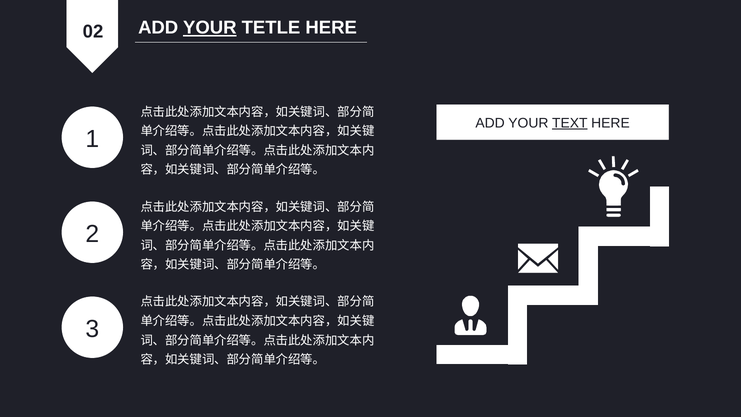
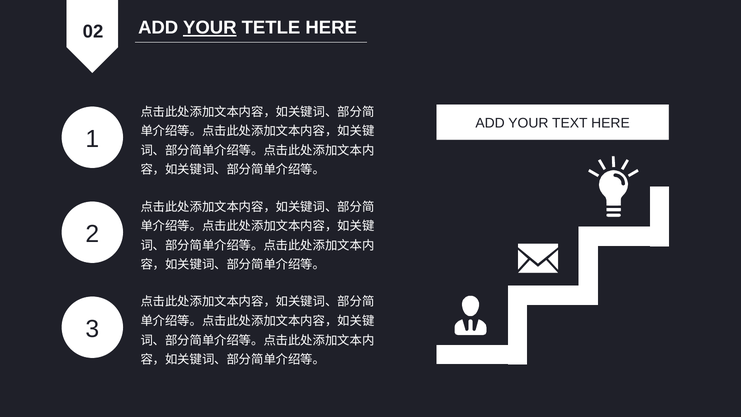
TEXT underline: present -> none
